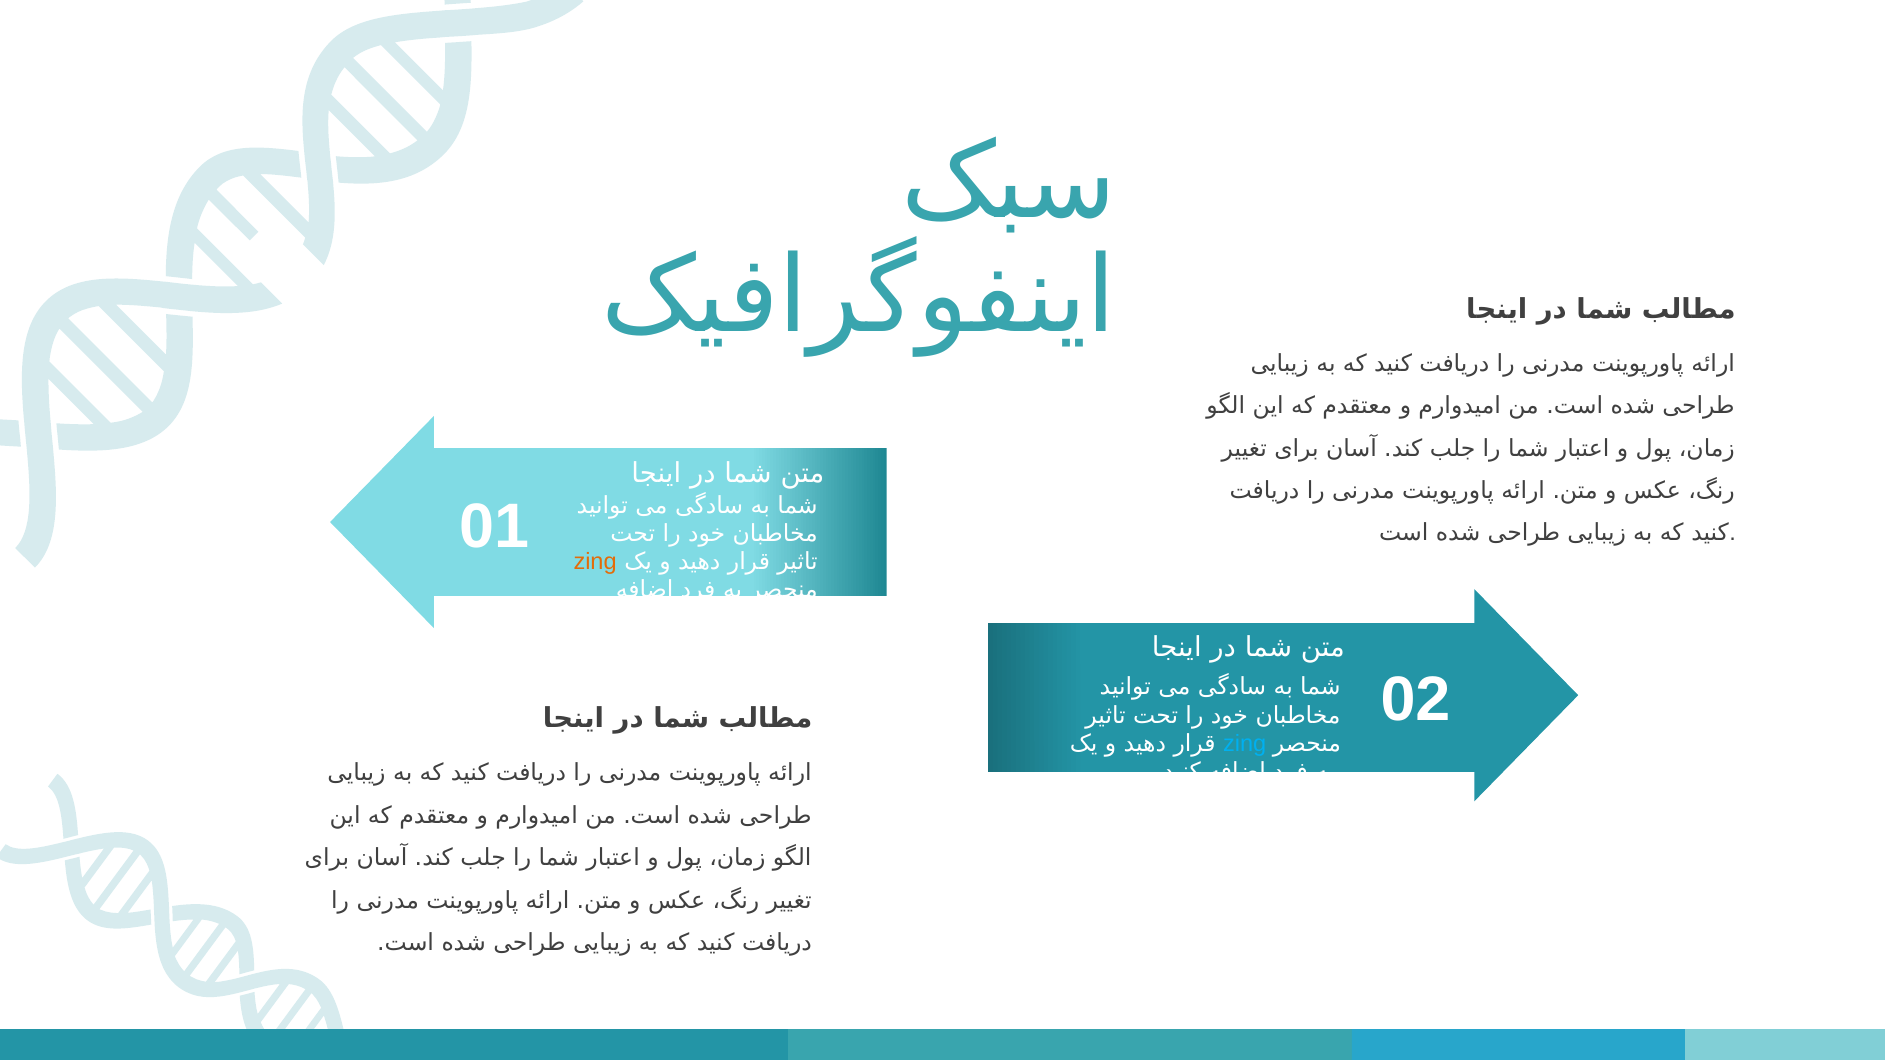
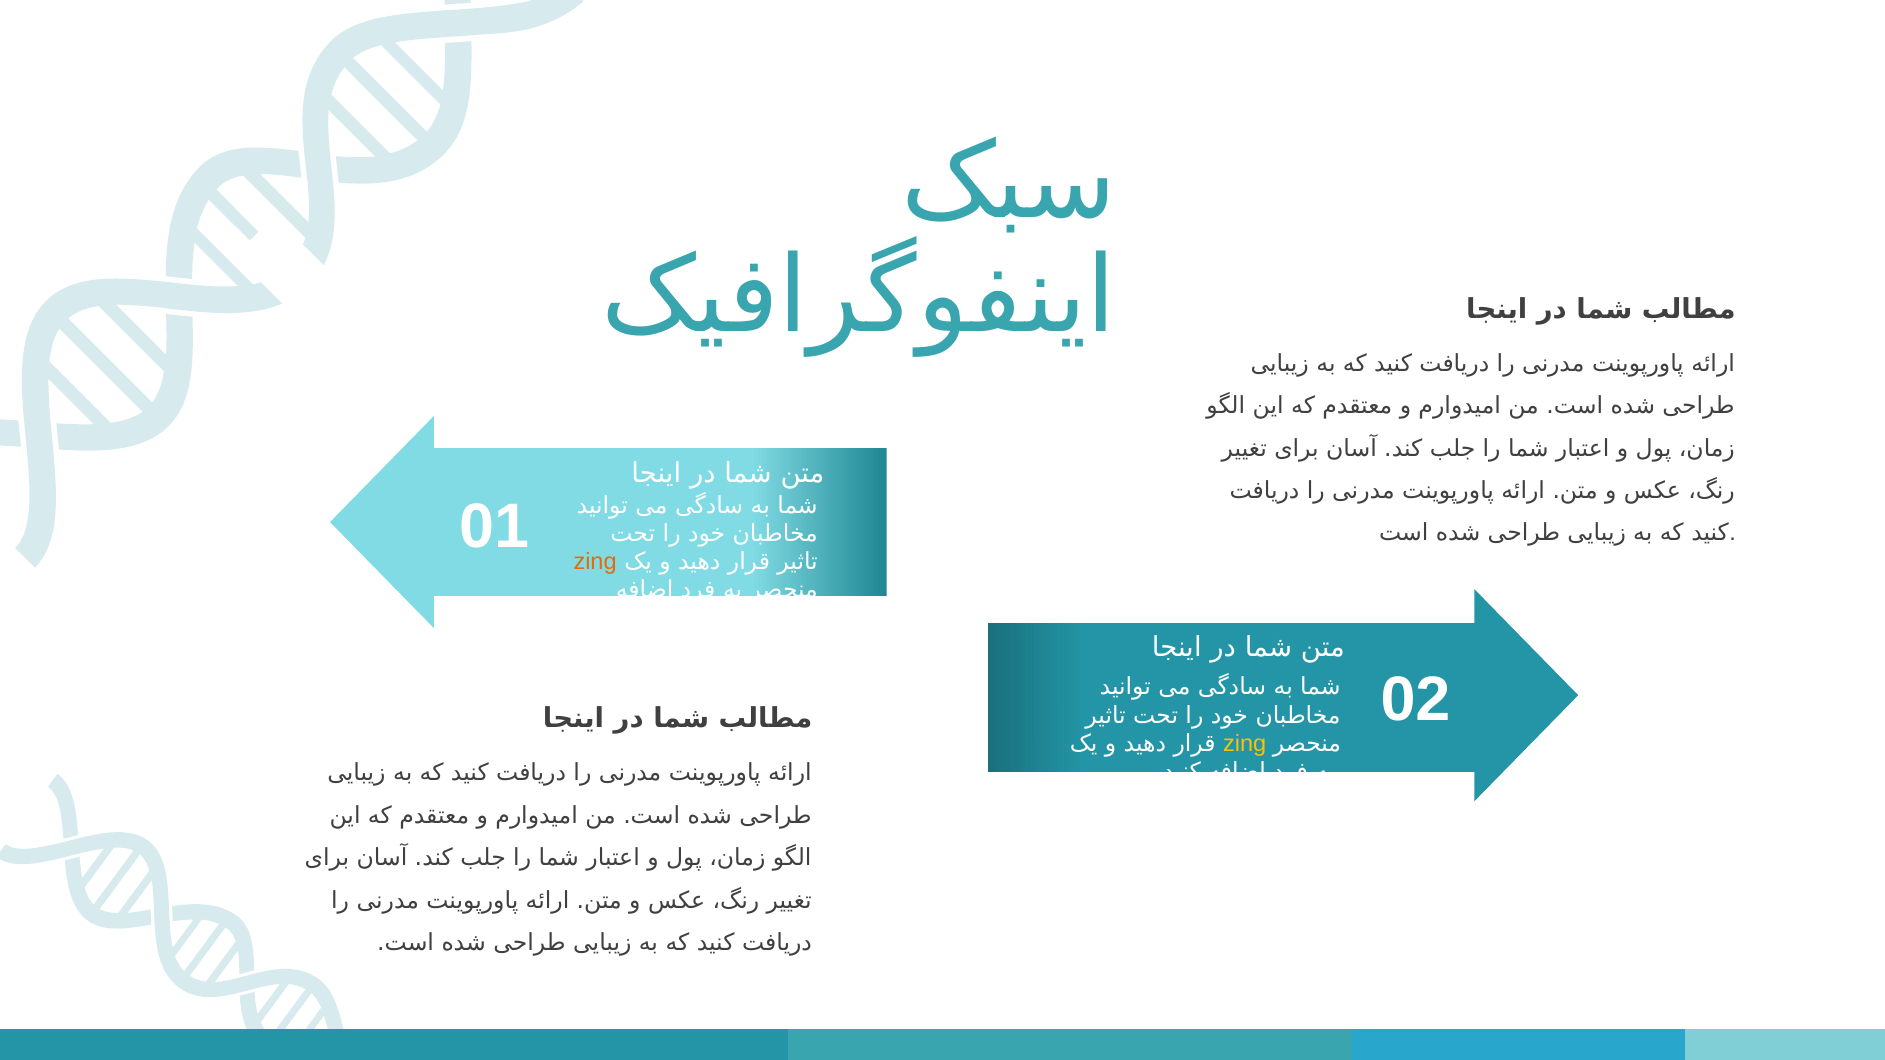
zing at (1245, 744) colour: light blue -> yellow
